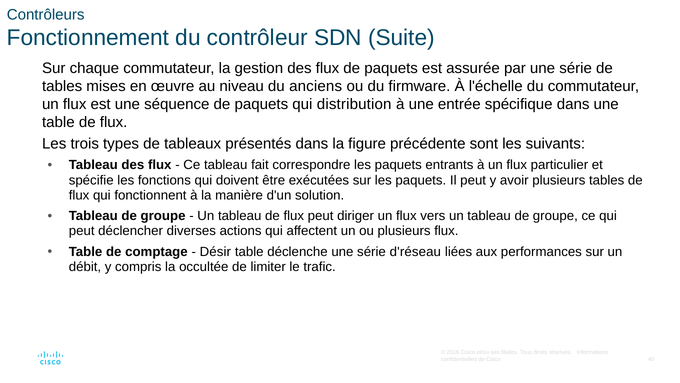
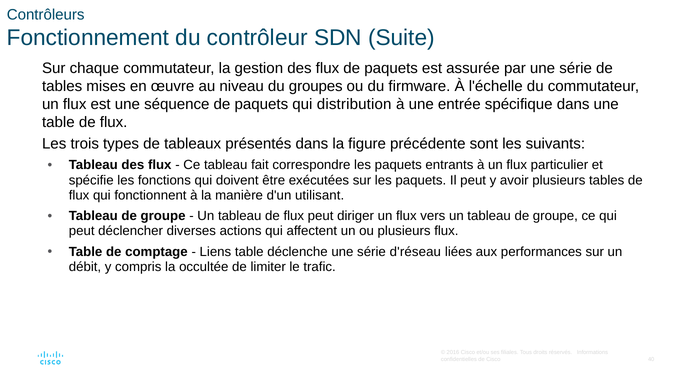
anciens: anciens -> groupes
solution: solution -> utilisant
Désir: Désir -> Liens
